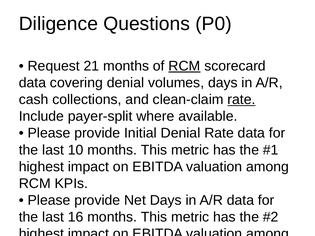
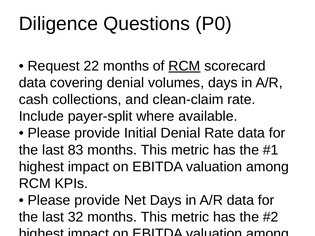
21: 21 -> 22
rate at (241, 100) underline: present -> none
10: 10 -> 83
16: 16 -> 32
